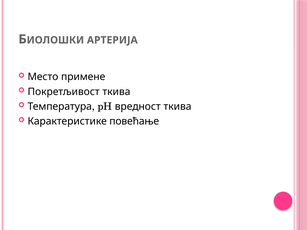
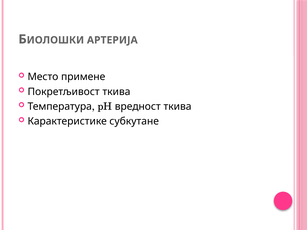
повећање: повећање -> субкутане
